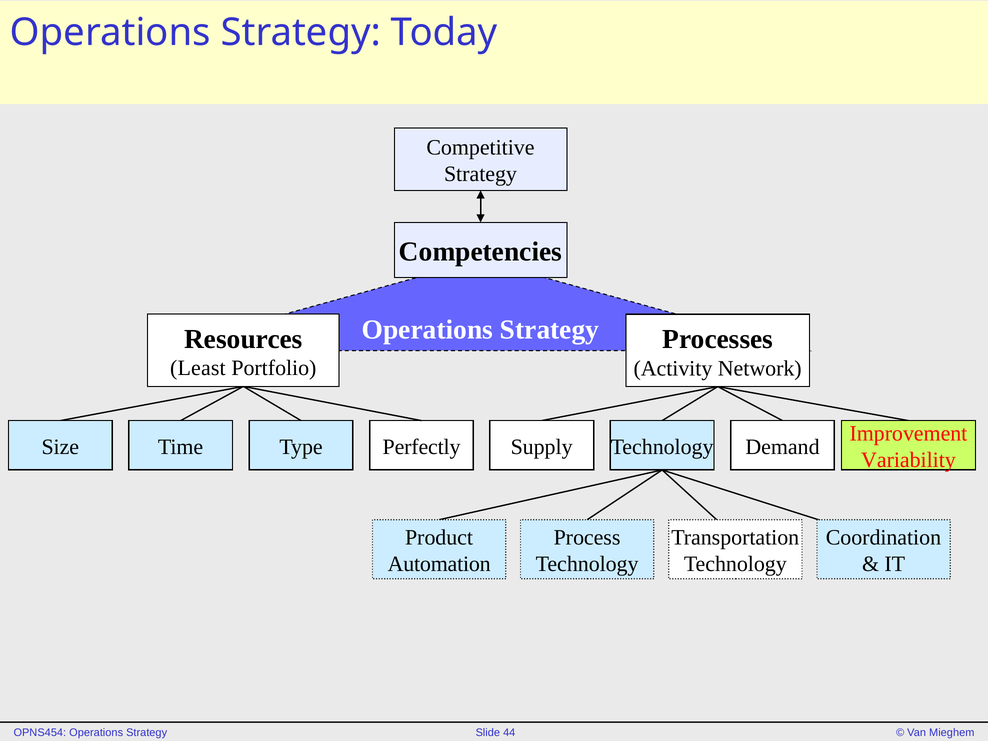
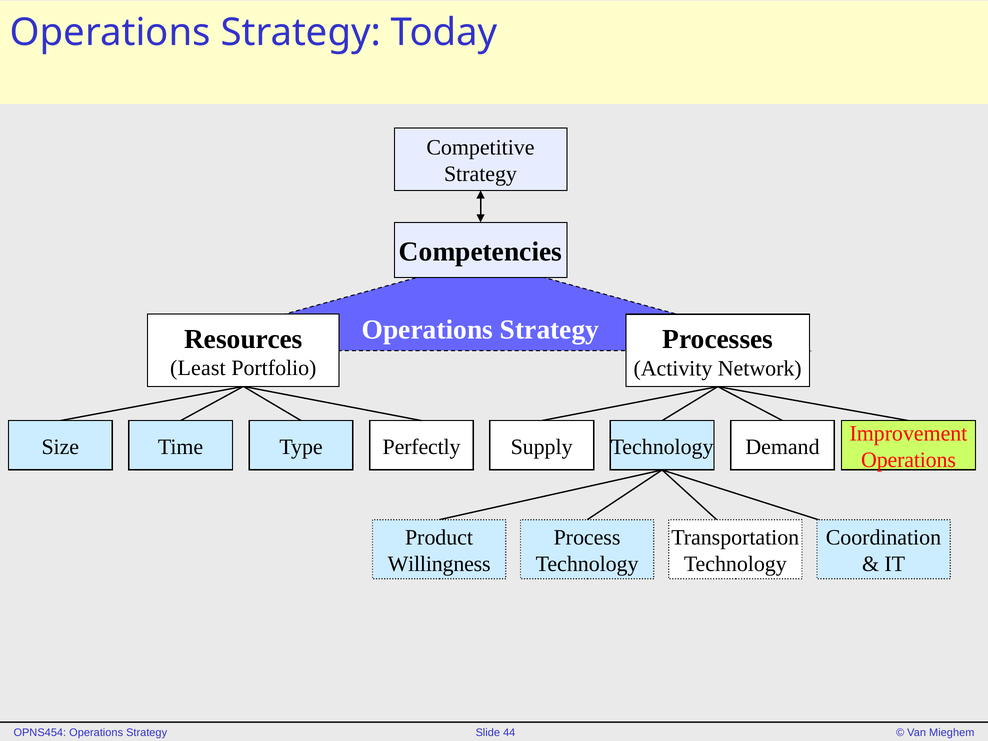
Variability at (908, 460): Variability -> Operations
Automation: Automation -> Willingness
